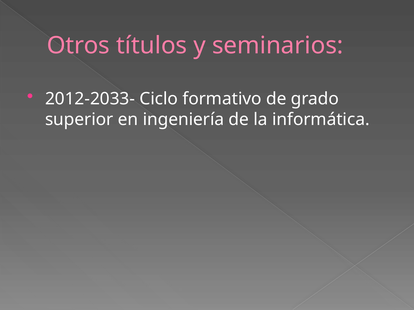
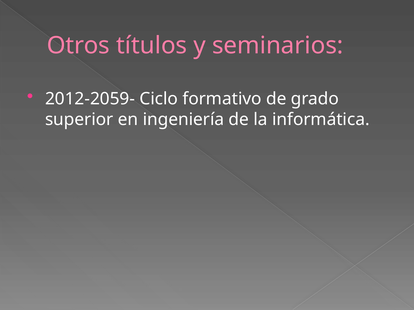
2012-2033-: 2012-2033- -> 2012-2059-
